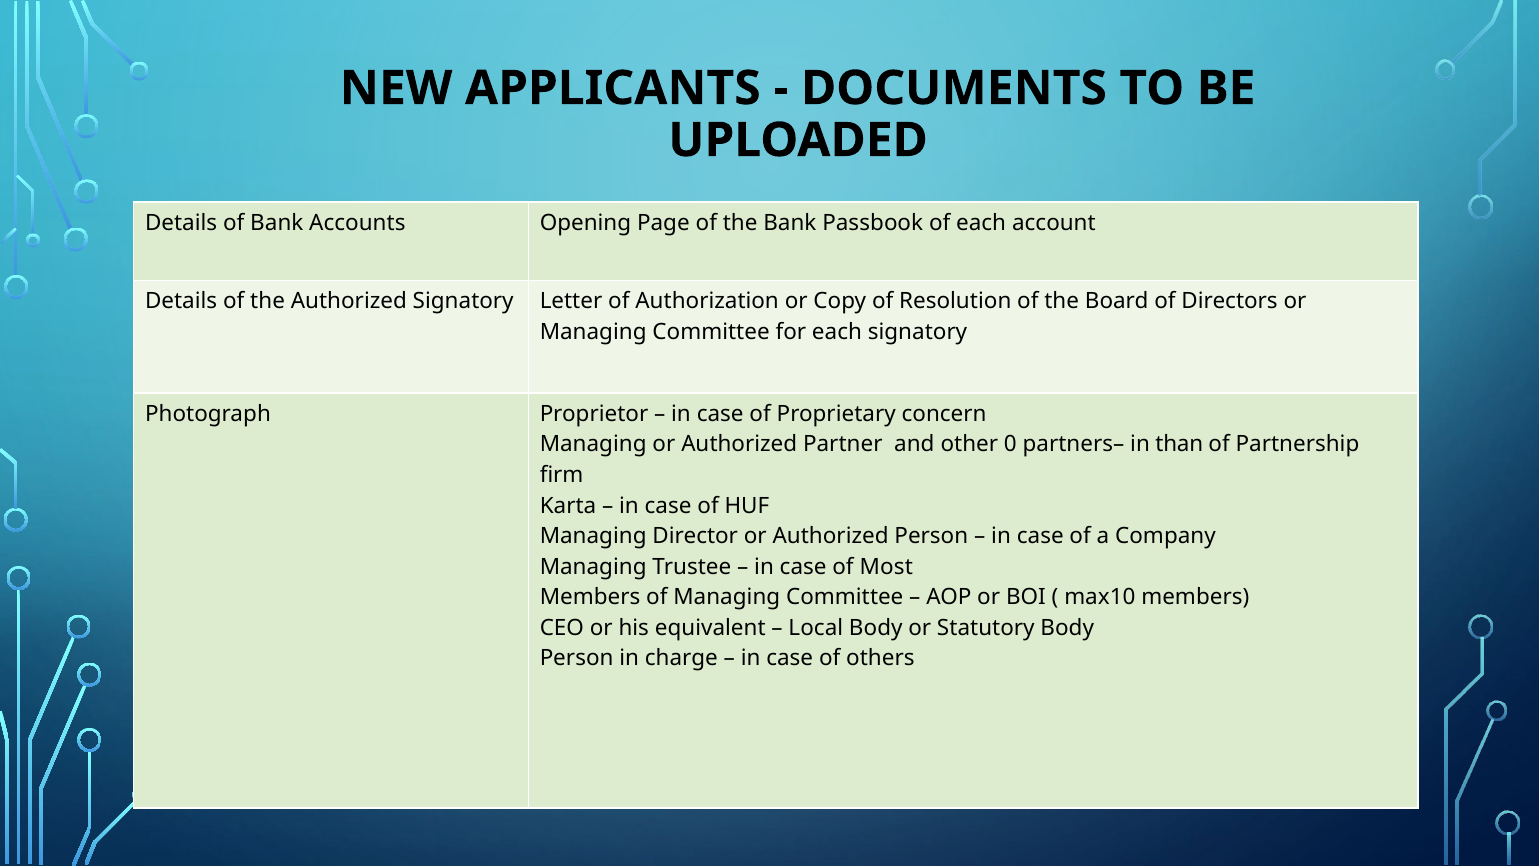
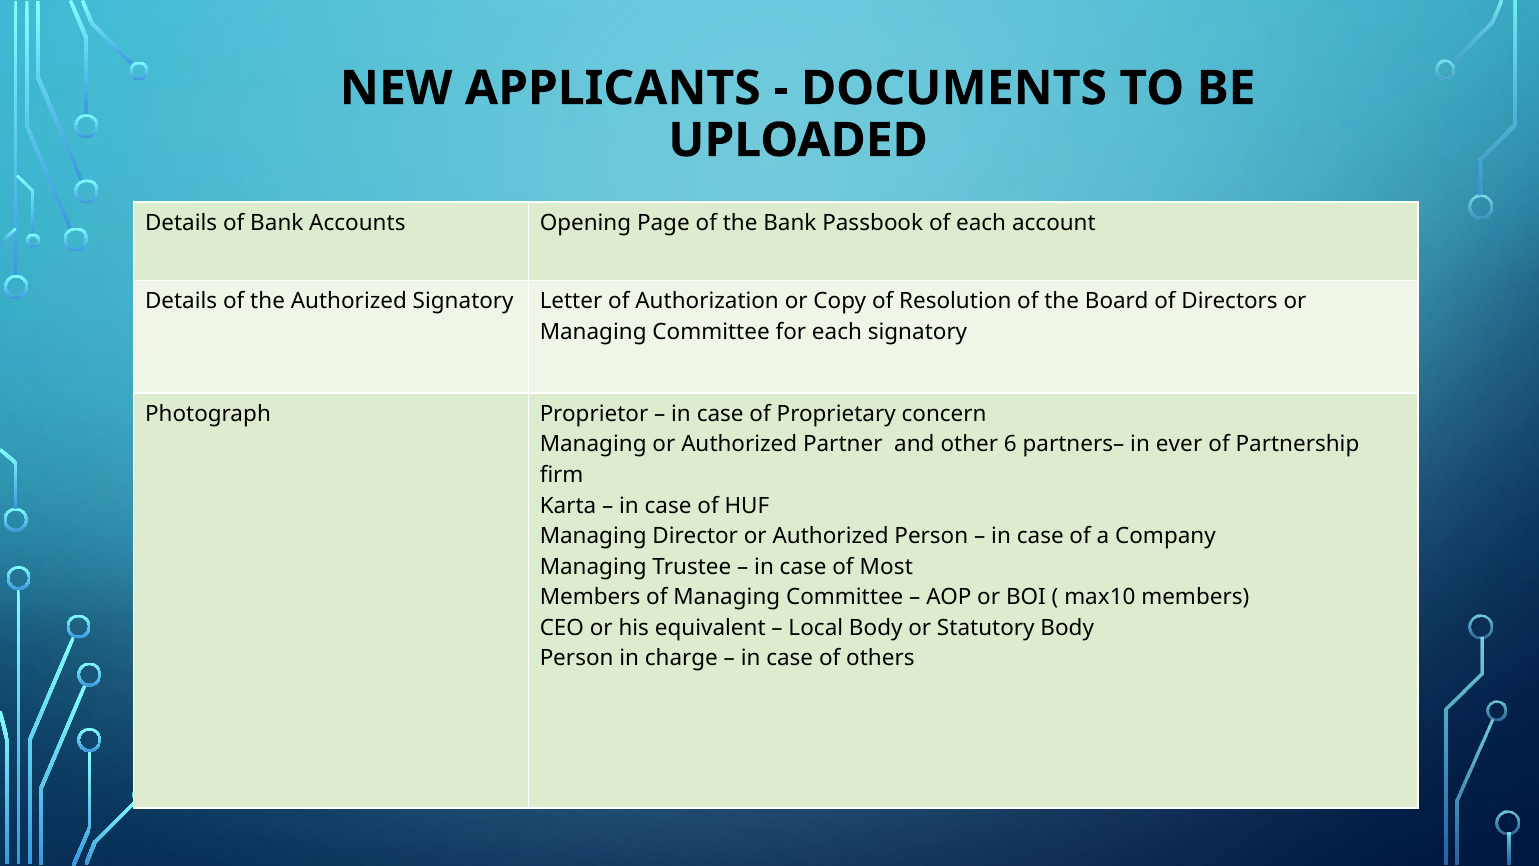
0: 0 -> 6
than: than -> ever
